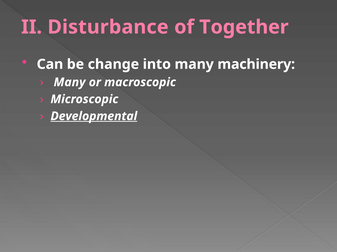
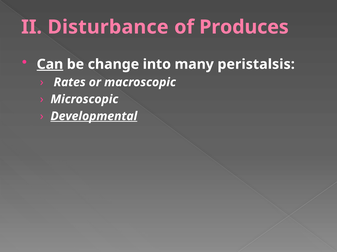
Together: Together -> Produces
Can underline: none -> present
machinery: machinery -> peristalsis
Many at (70, 82): Many -> Rates
